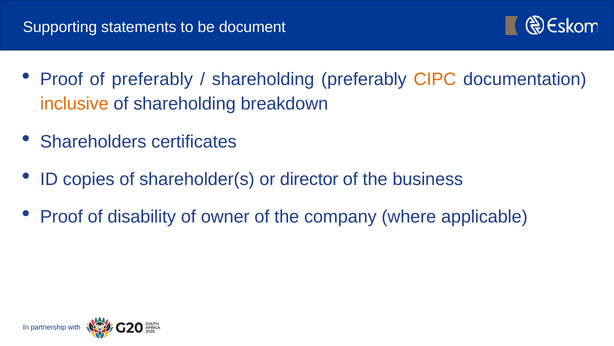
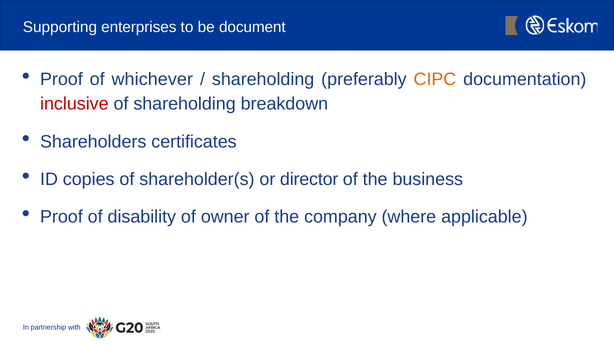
statements: statements -> enterprises
of preferably: preferably -> whichever
inclusive colour: orange -> red
